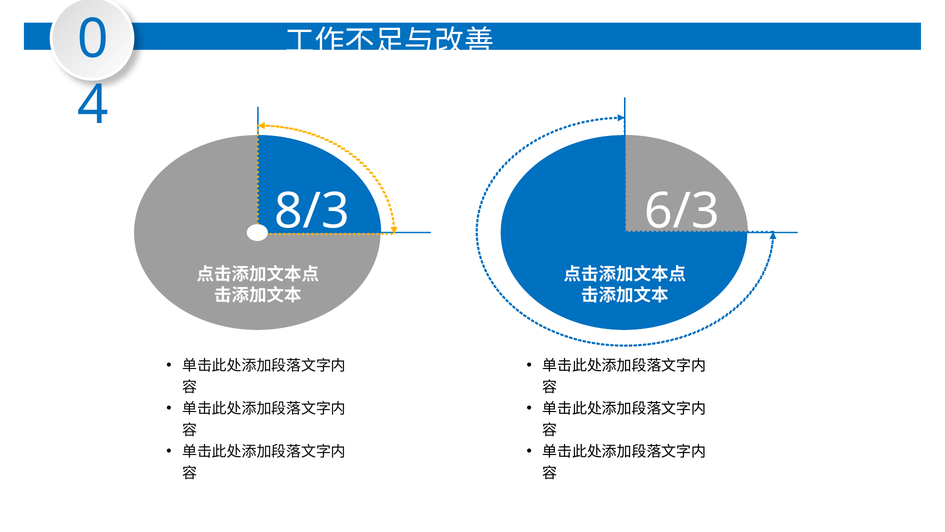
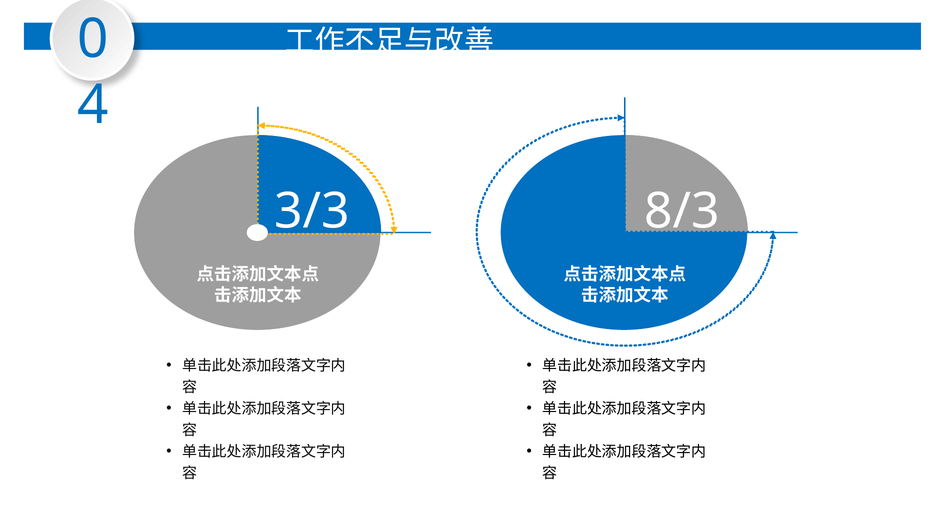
8/3: 8/3 -> 3/3
6/3: 6/3 -> 8/3
